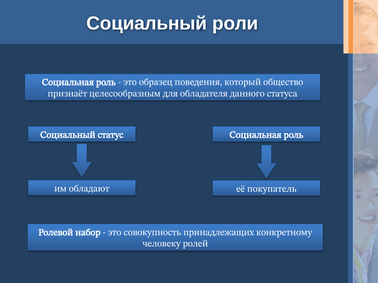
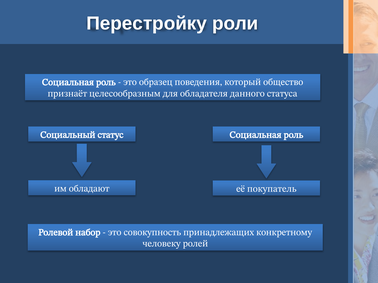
Социальный at (147, 23): Социальный -> Перестройку
